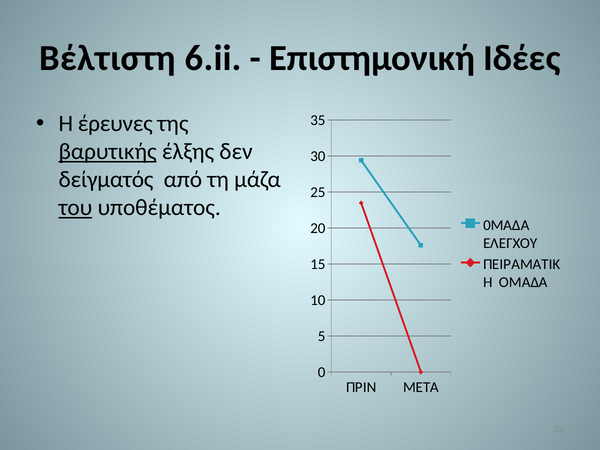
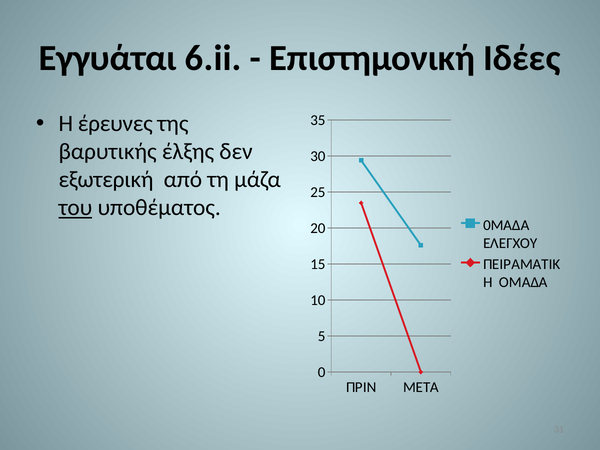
Βέλτιστη: Βέλτιστη -> Εγγυάται
βαρυτικής underline: present -> none
δείγματός: δείγματός -> εξωτερική
